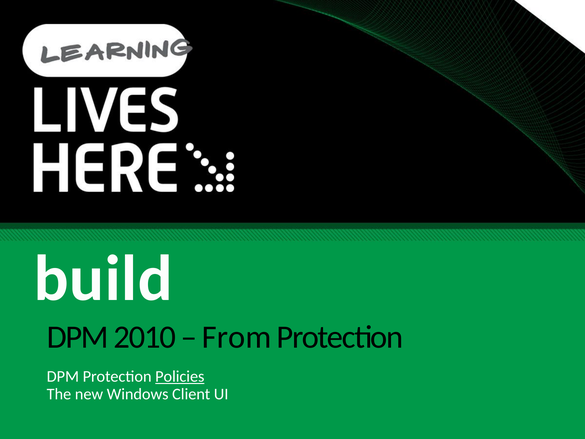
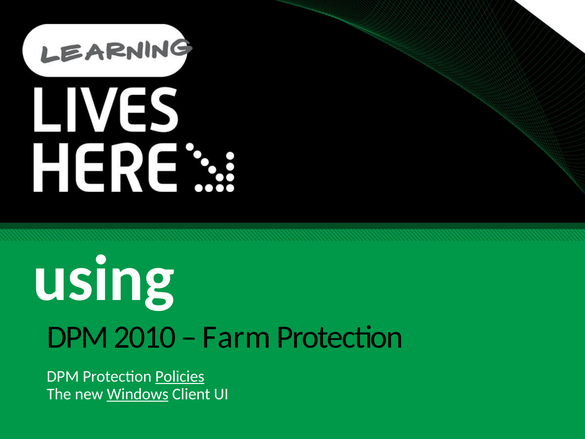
build: build -> using
From: From -> Farm
Windows underline: none -> present
